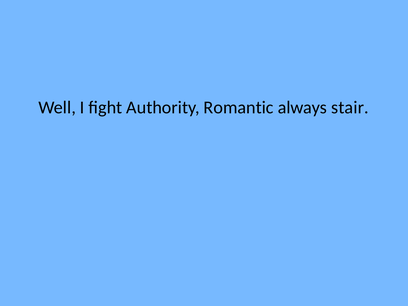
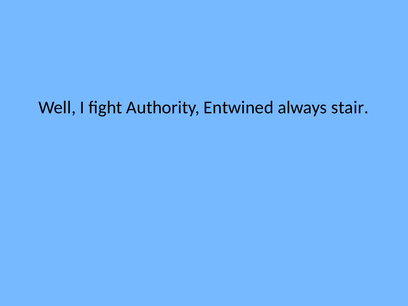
Romantic: Romantic -> Entwined
